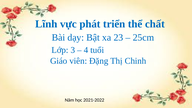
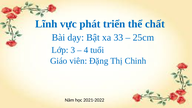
23: 23 -> 33
